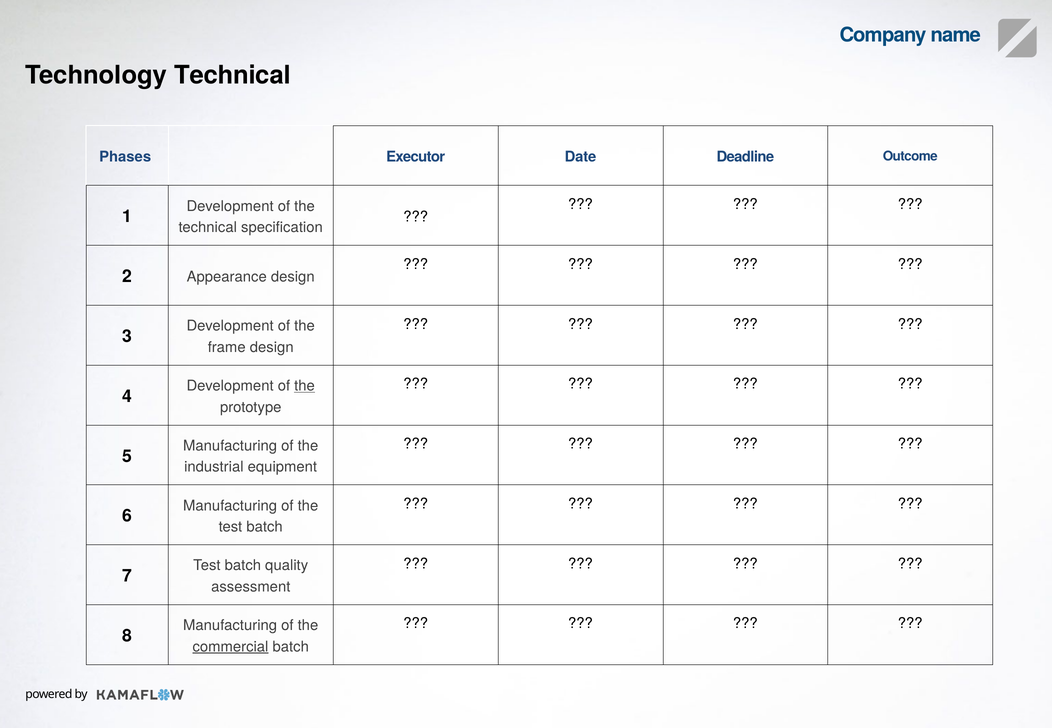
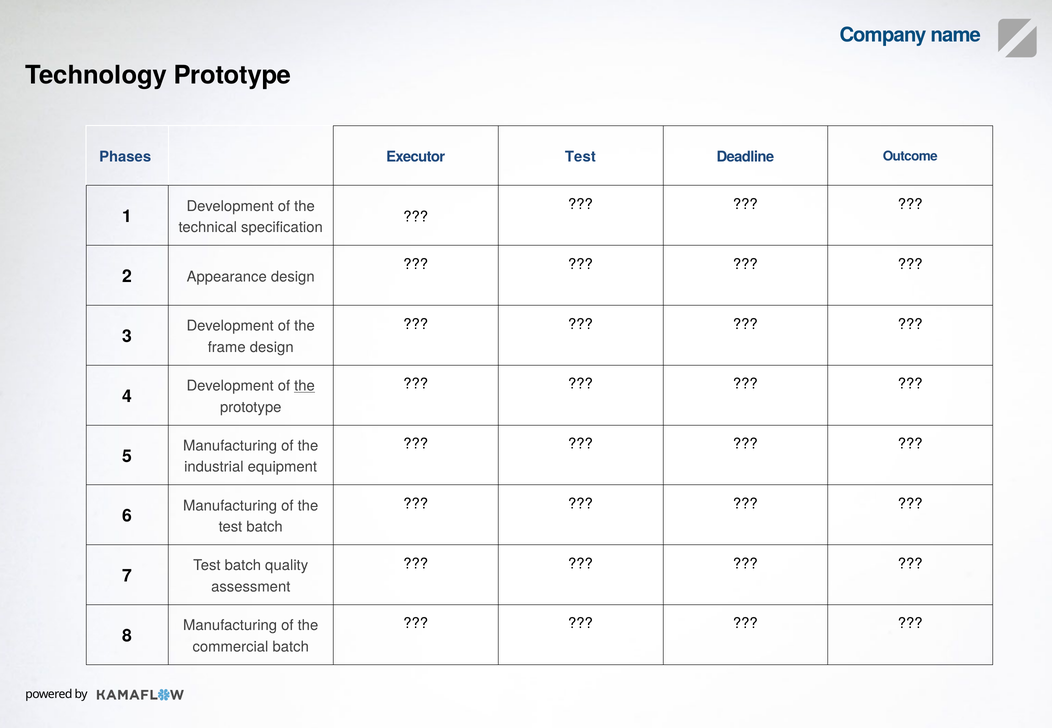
Technology Technical: Technical -> Prototype
Executor Date: Date -> Test
commercial underline: present -> none
